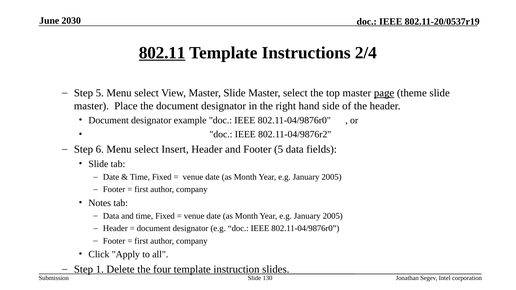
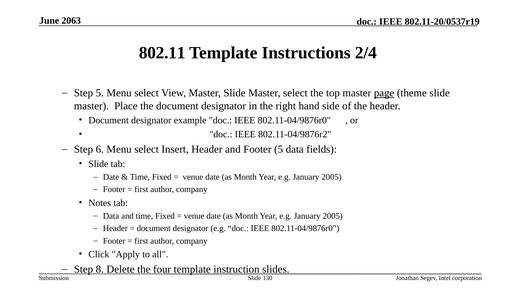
2030: 2030 -> 2063
802.11 underline: present -> none
1: 1 -> 8
